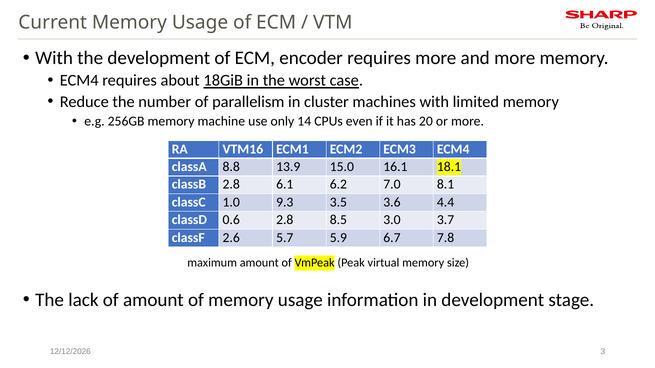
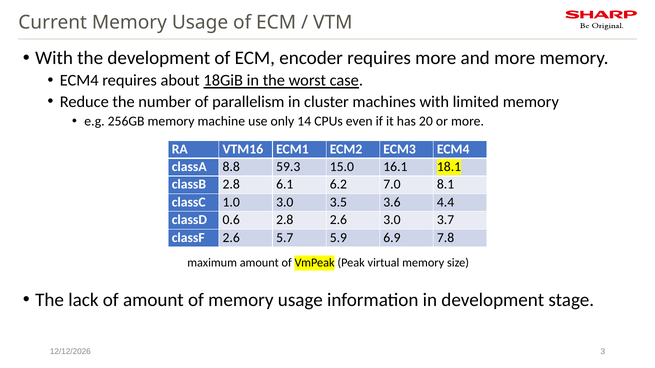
13.9: 13.9 -> 59.3
1.0 9.3: 9.3 -> 3.0
2.8 8.5: 8.5 -> 2.6
6.7: 6.7 -> 6.9
